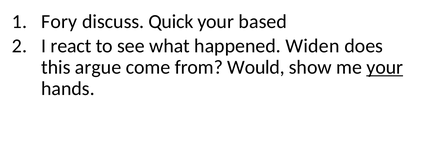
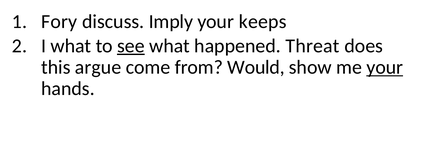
Quick: Quick -> Imply
based: based -> keeps
I react: react -> what
see underline: none -> present
Widen: Widen -> Threat
